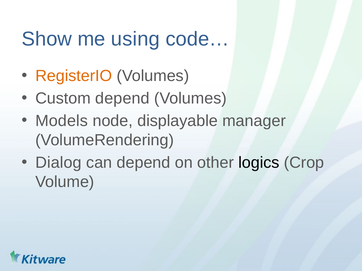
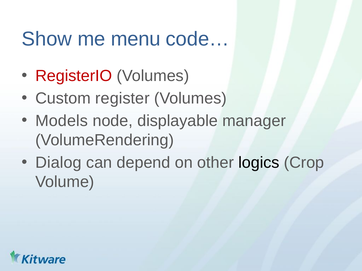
using: using -> menu
RegisterIO colour: orange -> red
Custom depend: depend -> register
